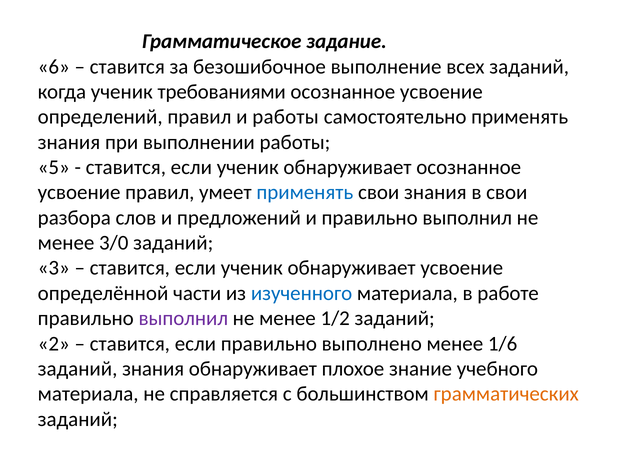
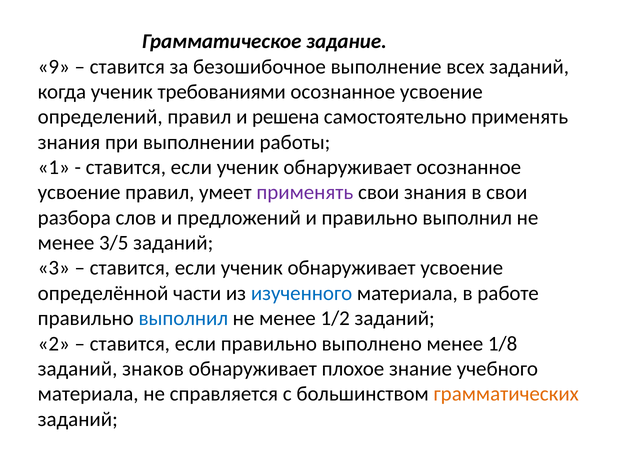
6: 6 -> 9
и работы: работы -> решена
5: 5 -> 1
применять at (305, 192) colour: blue -> purple
3/0: 3/0 -> 3/5
выполнил at (183, 318) colour: purple -> blue
1/6: 1/6 -> 1/8
заданий знания: знания -> знаков
